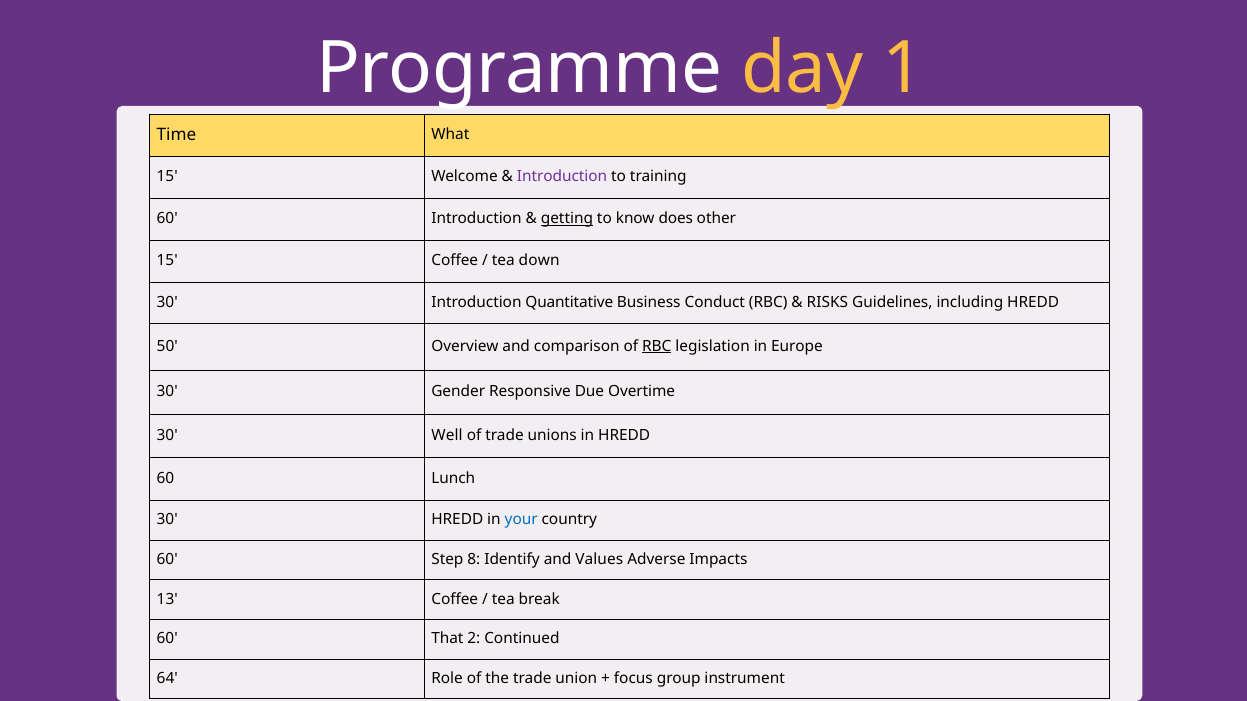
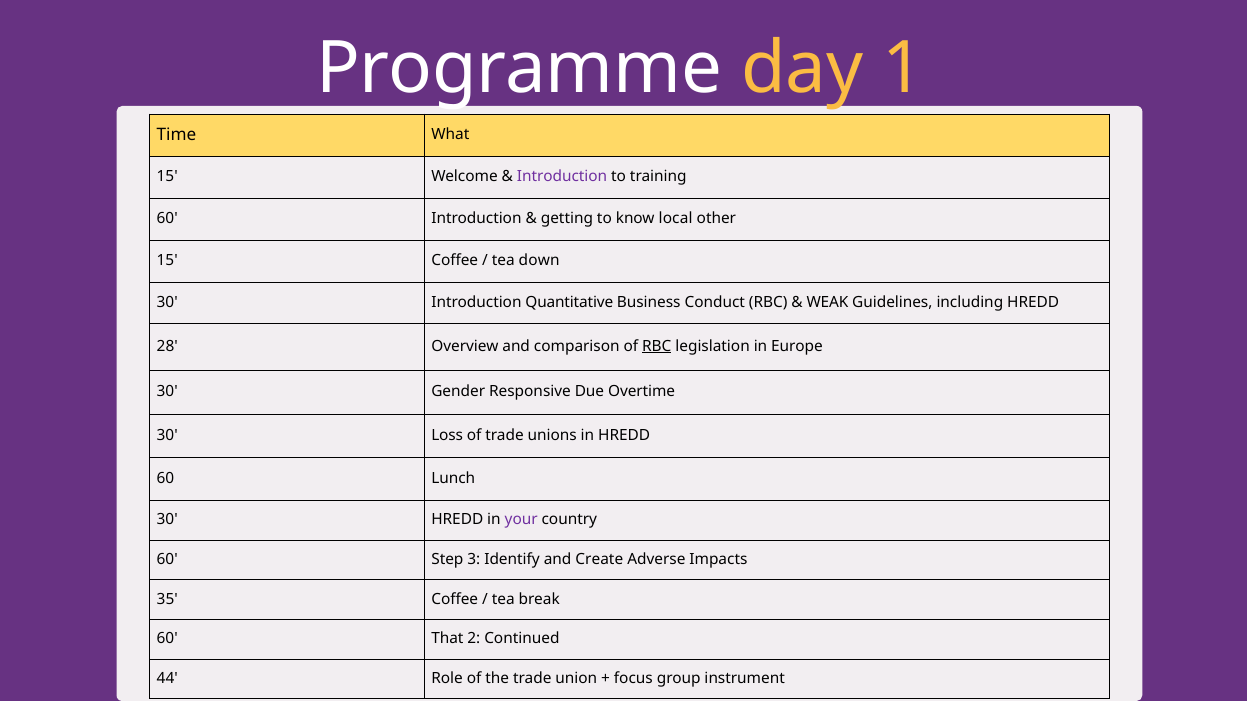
getting underline: present -> none
does: does -> local
RISKS: RISKS -> WEAK
50: 50 -> 28
Well: Well -> Loss
your colour: blue -> purple
8: 8 -> 3
Values: Values -> Create
13: 13 -> 35
64: 64 -> 44
